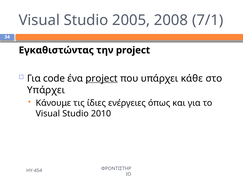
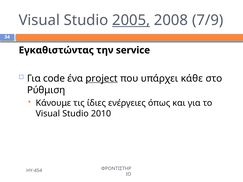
2005 underline: none -> present
7/1: 7/1 -> 7/9
την project: project -> service
Υπάρχει at (46, 90): Υπάρχει -> Ρύθμιση
